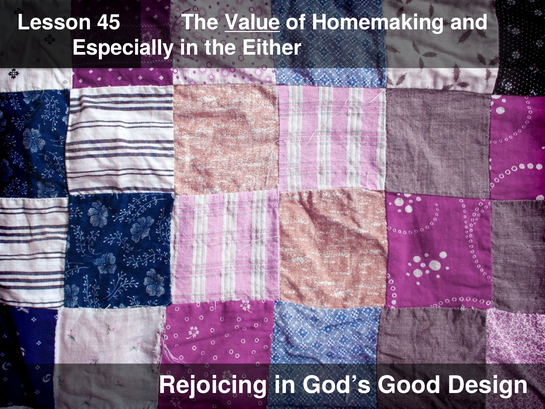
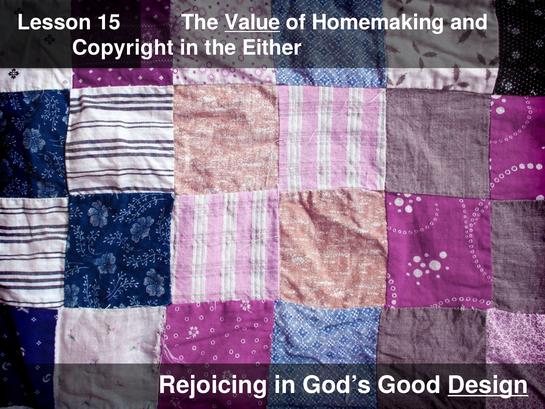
45: 45 -> 15
Especially: Especially -> Copyright
Design underline: none -> present
